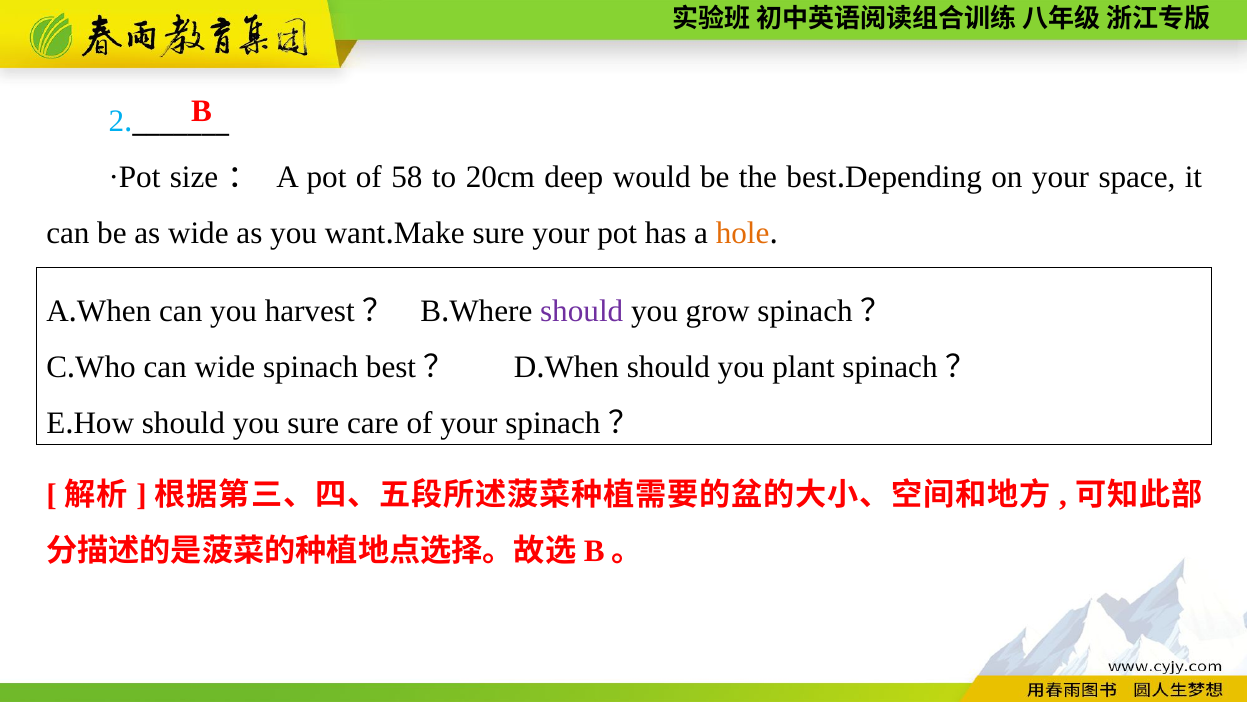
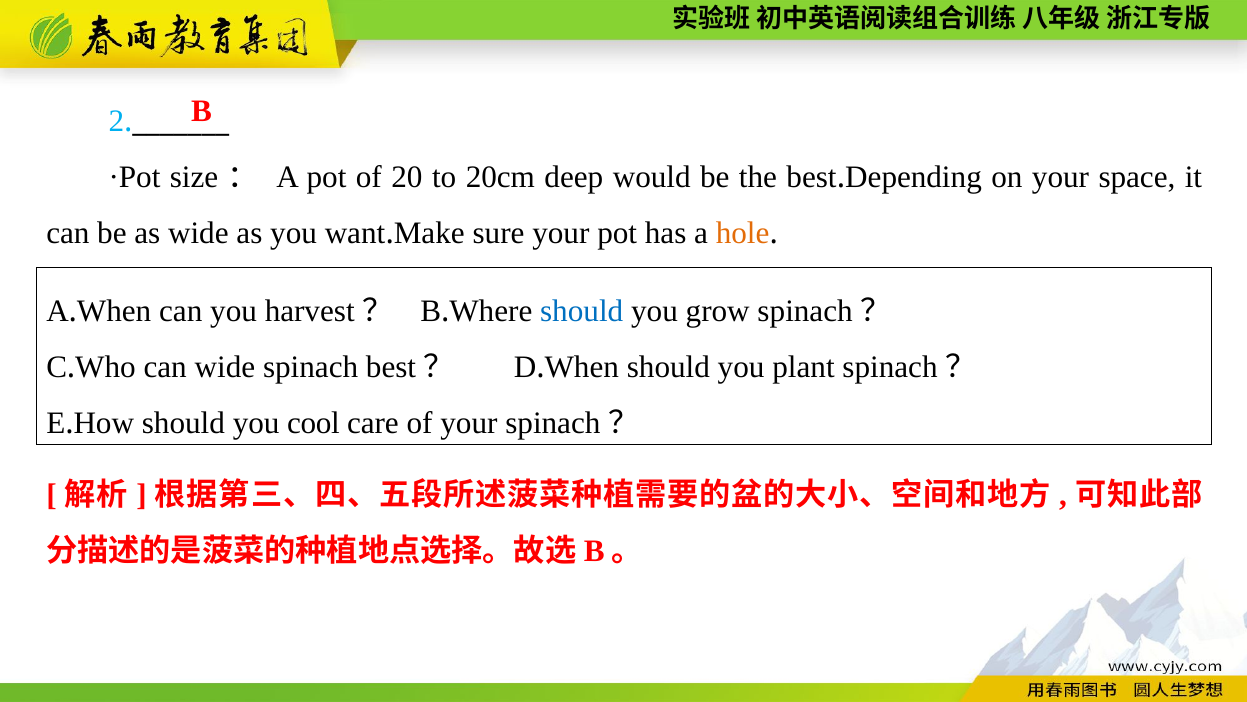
58: 58 -> 20
should at (582, 311) colour: purple -> blue
you sure: sure -> cool
